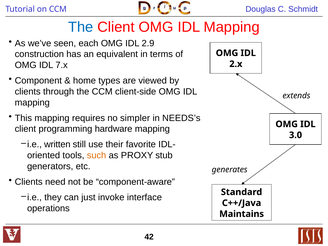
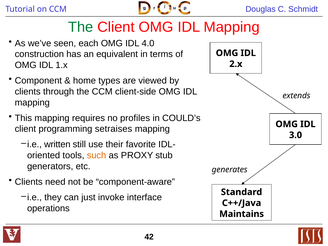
The at (81, 27) colour: blue -> green
2.9: 2.9 -> 4.0
7.x: 7.x -> 1.x
simpler: simpler -> profiles
NEEDS’s: NEEDS’s -> COULD’s
hardware: hardware -> setraises
